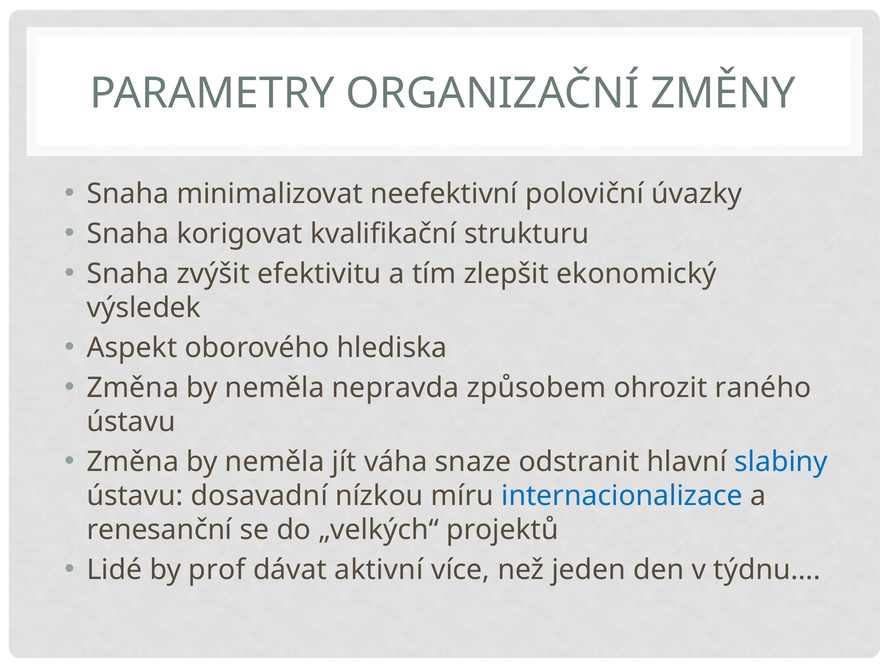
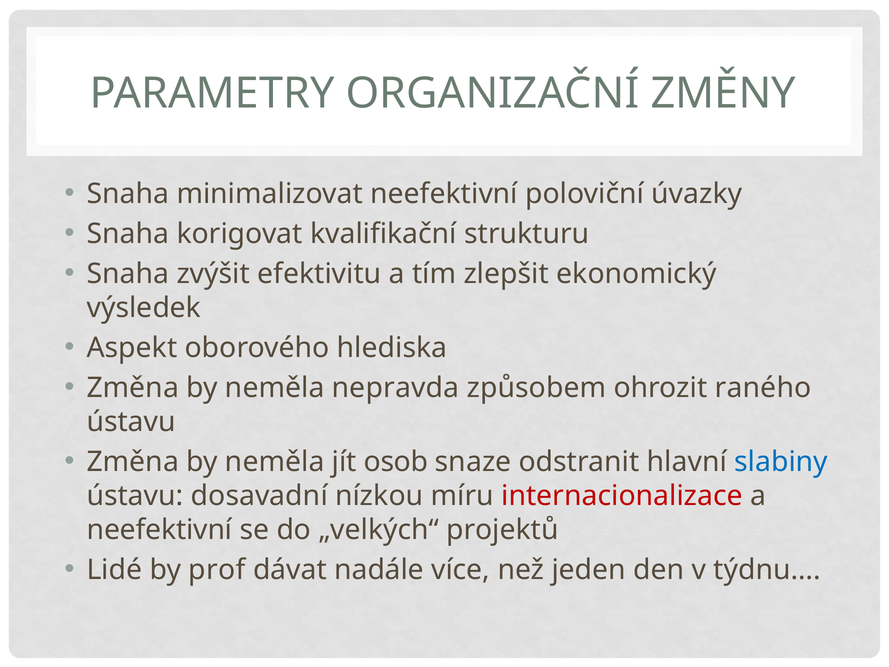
váha: váha -> osob
internacionalizace colour: blue -> red
renesanční at (159, 530): renesanční -> neefektivní
aktivní: aktivní -> nadále
